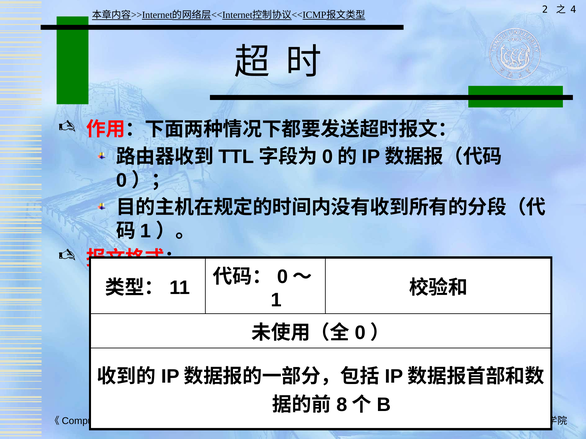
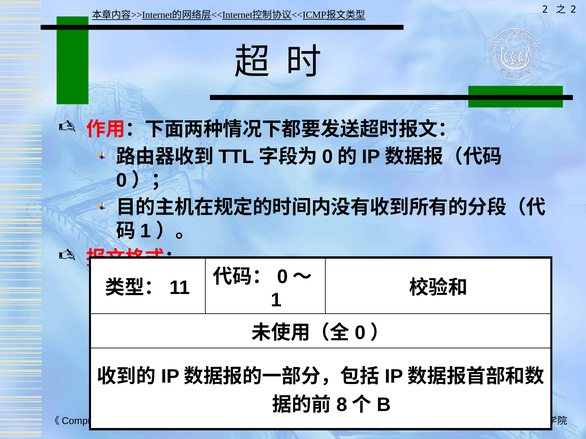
4 at (573, 10): 4 -> 2
